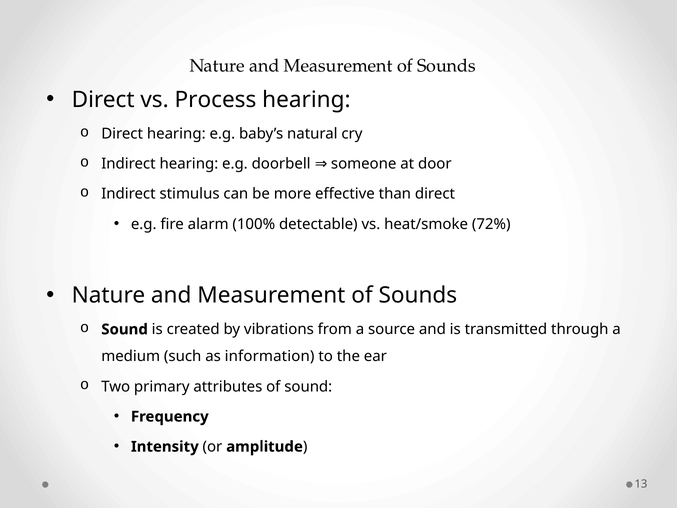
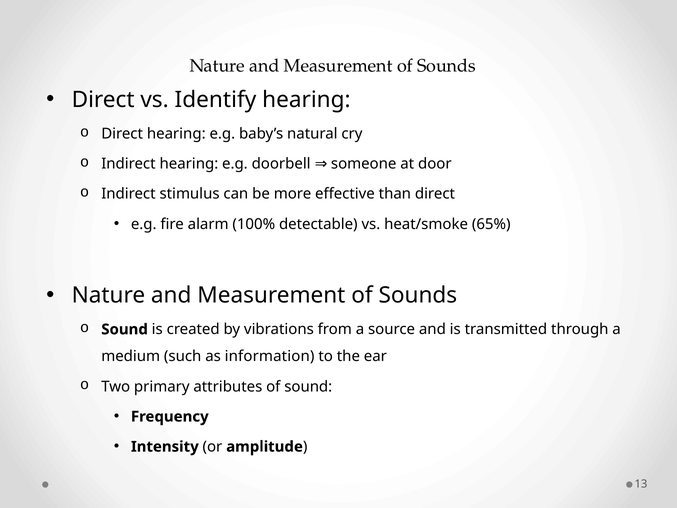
Process: Process -> Identify
72%: 72% -> 65%
